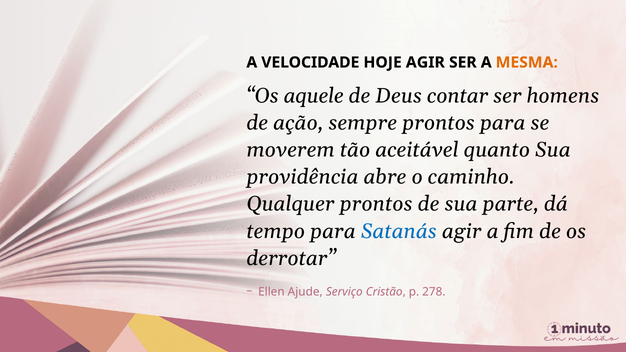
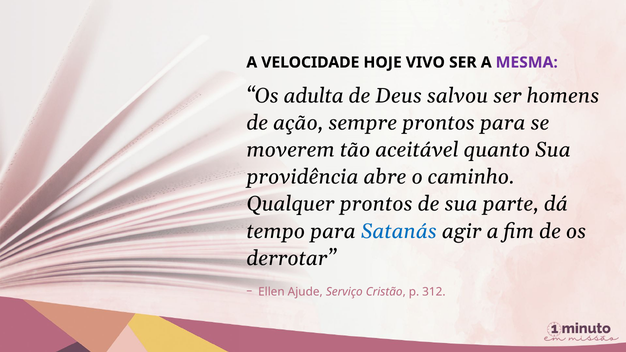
HOJE AGIR: AGIR -> VIVO
MESMA colour: orange -> purple
aquele: aquele -> adulta
contar: contar -> salvou
278: 278 -> 312
